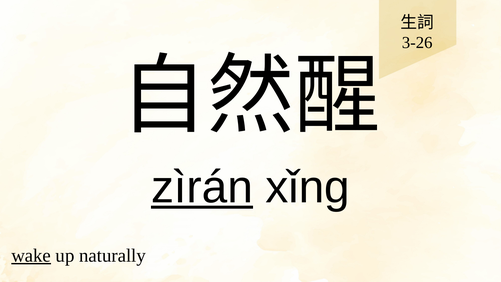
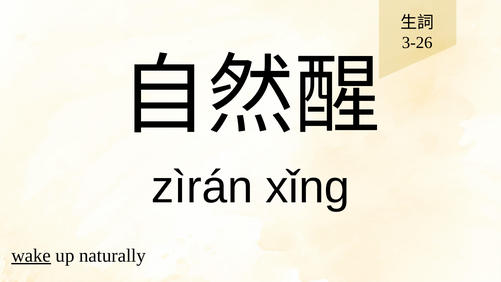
zìrán underline: present -> none
